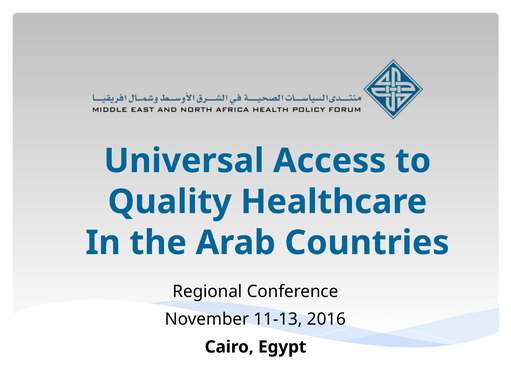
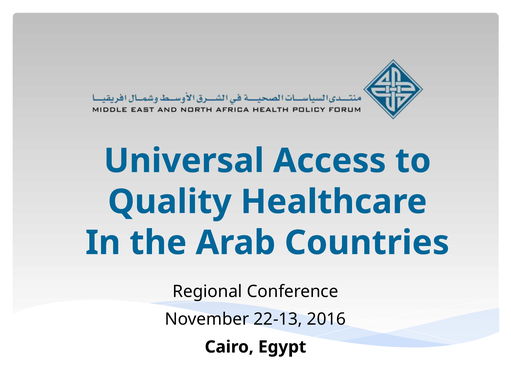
11-13: 11-13 -> 22-13
